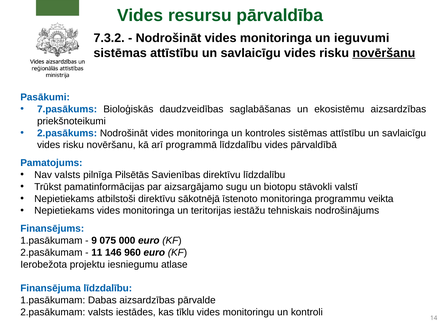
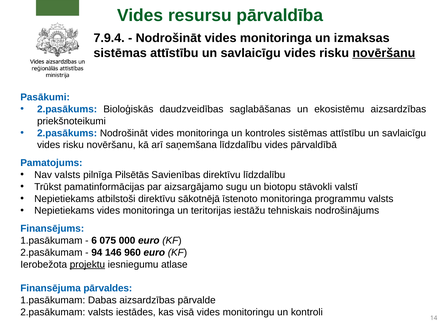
7.3.2: 7.3.2 -> 7.9.4
ieguvumi: ieguvumi -> izmaksas
7.pasākums at (67, 109): 7.pasākums -> 2.pasākums
programmā: programmā -> saņemšana
programmu veikta: veikta -> valsts
9: 9 -> 6
11: 11 -> 94
projektu underline: none -> present
Finansējuma līdzdalību: līdzdalību -> pārvaldes
tīklu: tīklu -> visā
